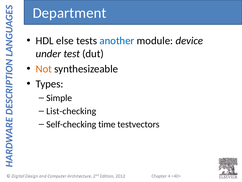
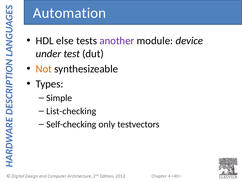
Department: Department -> Automation
another colour: blue -> purple
time: time -> only
